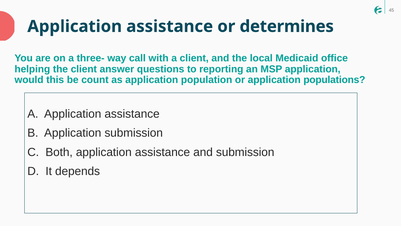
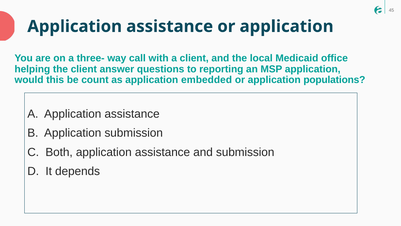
assistance or determines: determines -> application
population: population -> embedded
